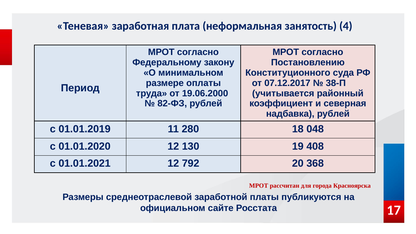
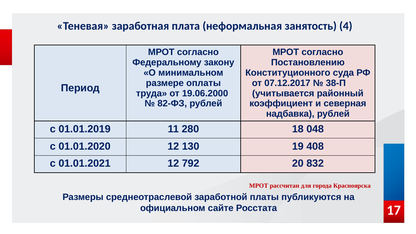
368: 368 -> 832
